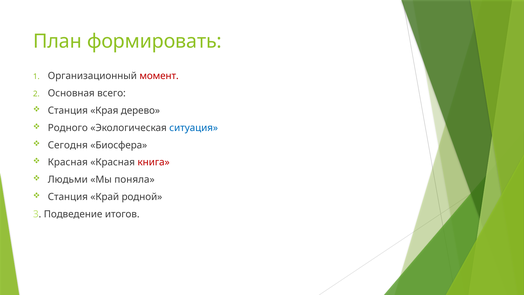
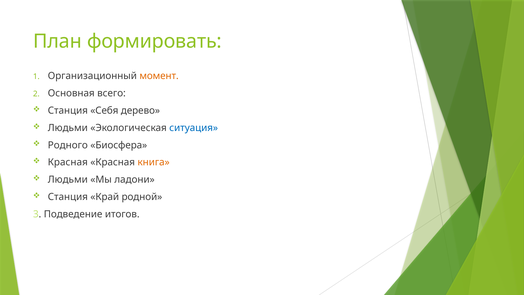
момент colour: red -> orange
Края: Края -> Себя
Родного at (68, 128): Родного -> Людьми
Сегодня: Сегодня -> Родного
книга colour: red -> orange
поняла: поняла -> ладони
